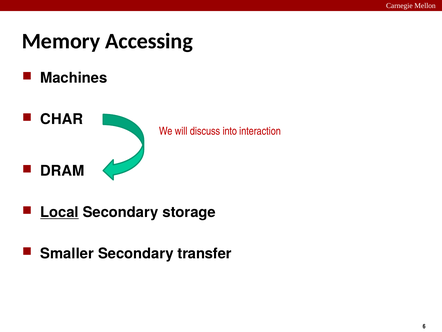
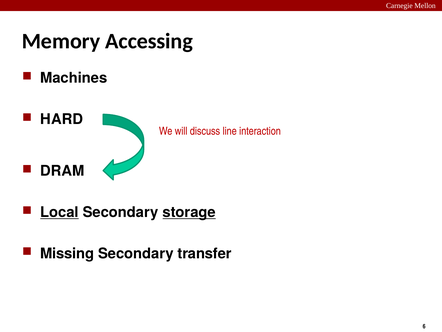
CHAR: CHAR -> HARD
into: into -> line
storage underline: none -> present
Smaller: Smaller -> Missing
